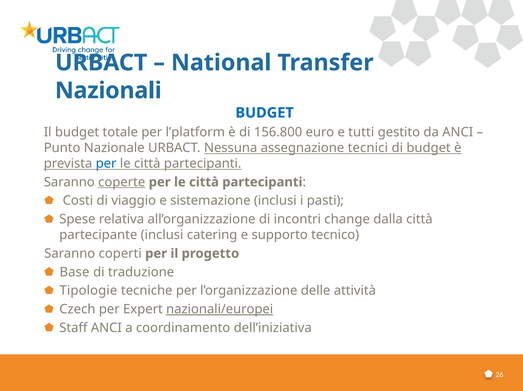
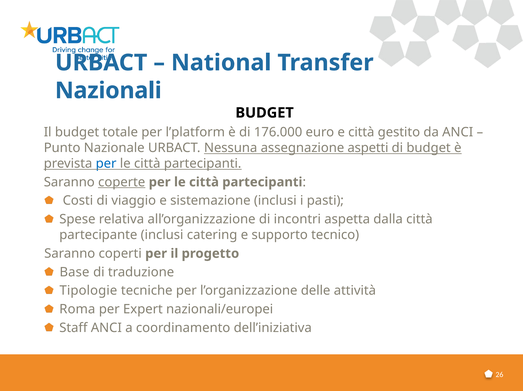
BUDGET at (265, 113) colour: blue -> black
156.800: 156.800 -> 176.000
e tutti: tutti -> città
tecnici: tecnici -> aspetti
change: change -> aspetta
Czech: Czech -> Roma
nazionali/europei underline: present -> none
